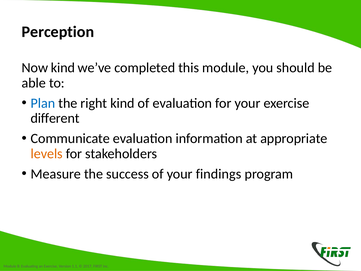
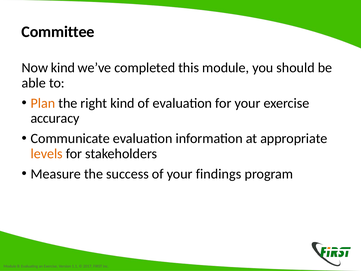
Perception: Perception -> Committee
Plan colour: blue -> orange
different: different -> accuracy
